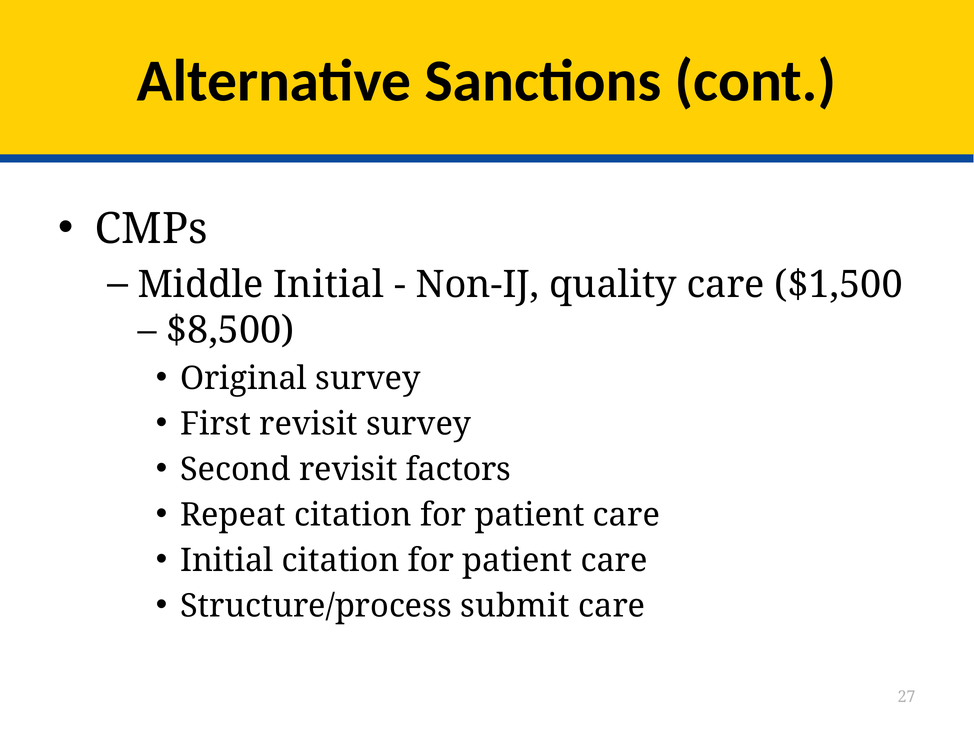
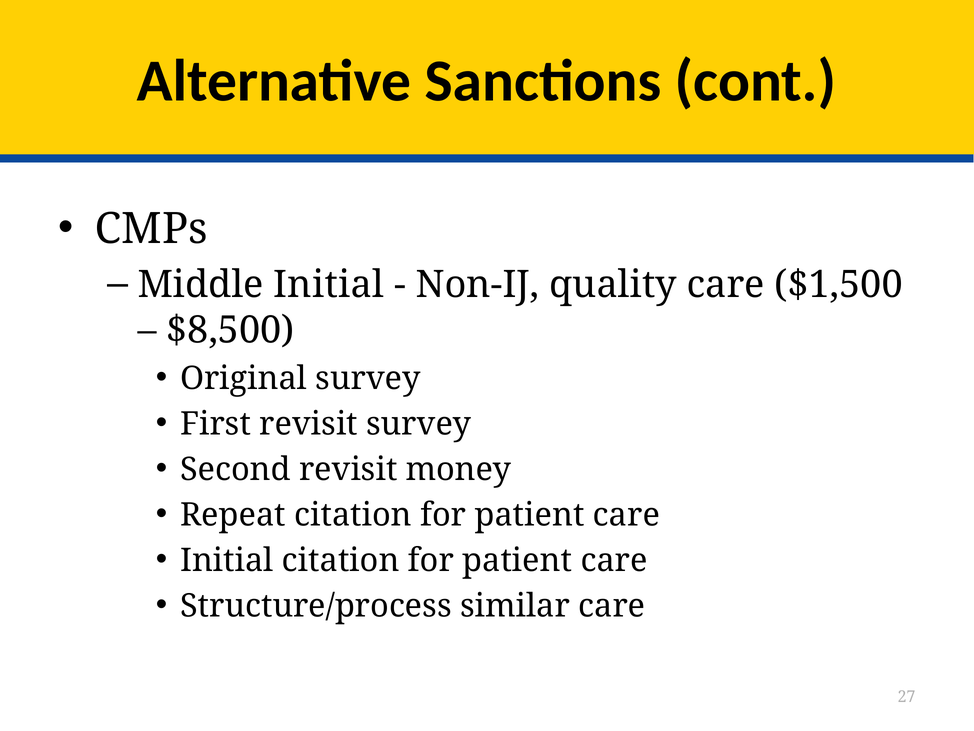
factors: factors -> money
submit: submit -> similar
